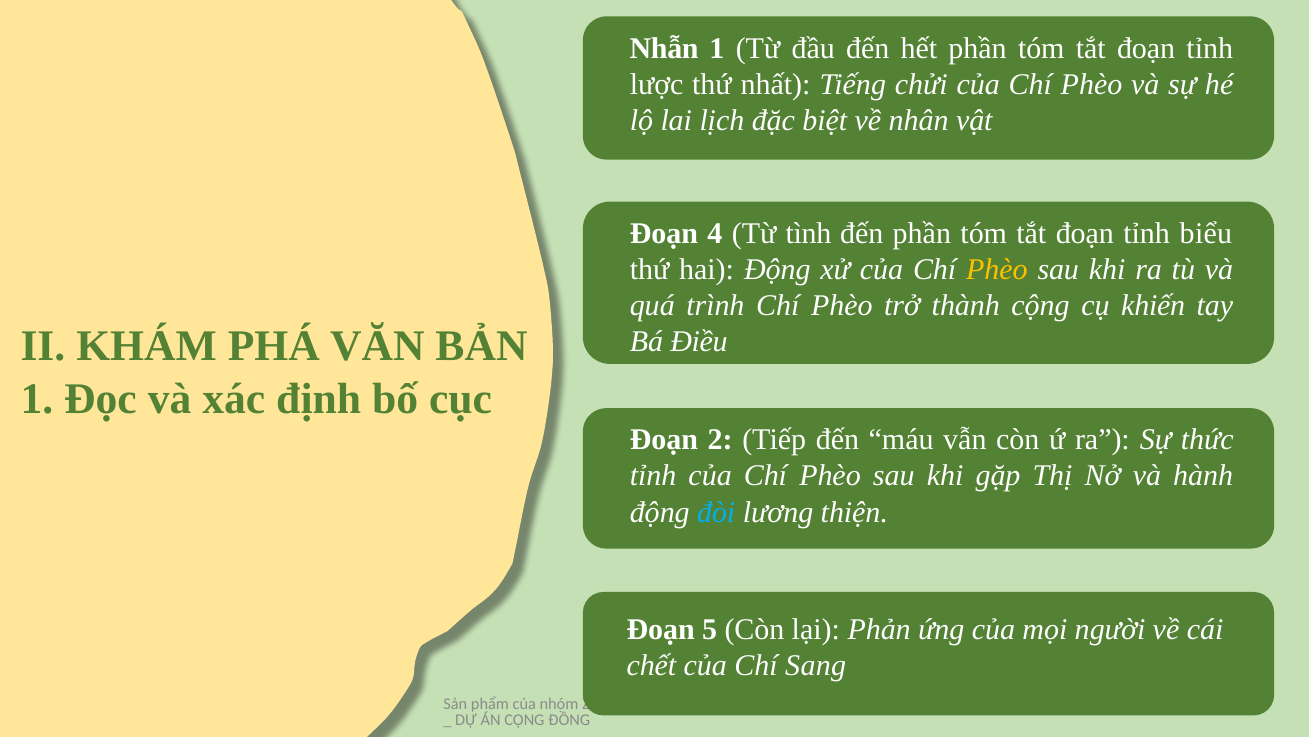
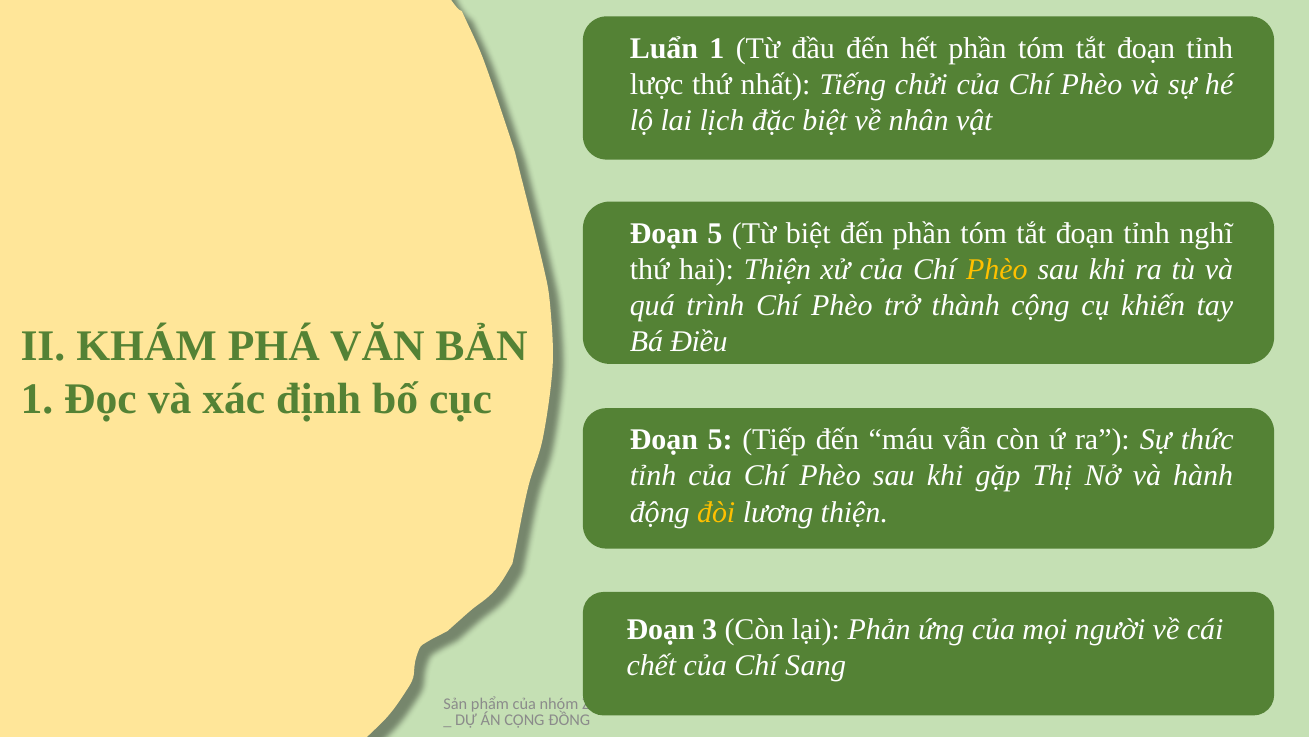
Nhẫn: Nhẫn -> Luẩn
4 at (715, 233): 4 -> 5
Từ tình: tình -> biệt
biểu: biểu -> nghĩ
hai Động: Động -> Thiện
2 at (720, 440): 2 -> 5
đòi colour: light blue -> yellow
5: 5 -> 3
